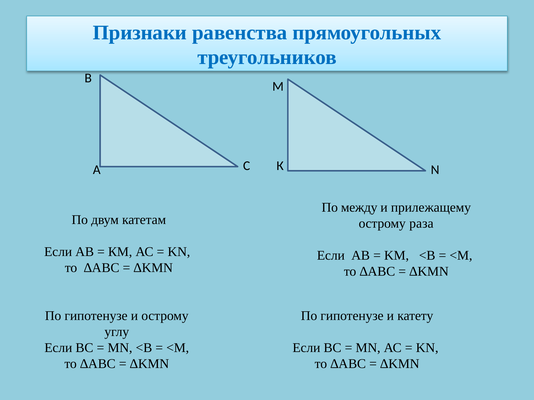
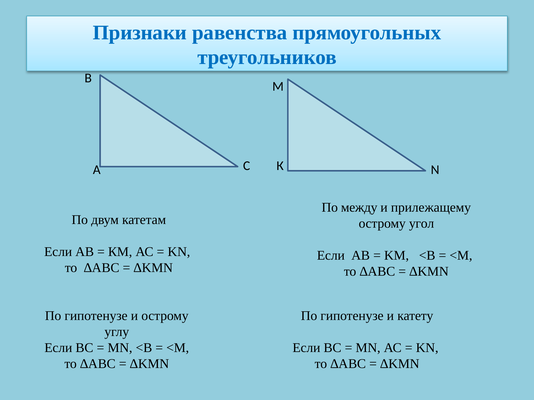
раза: раза -> угол
